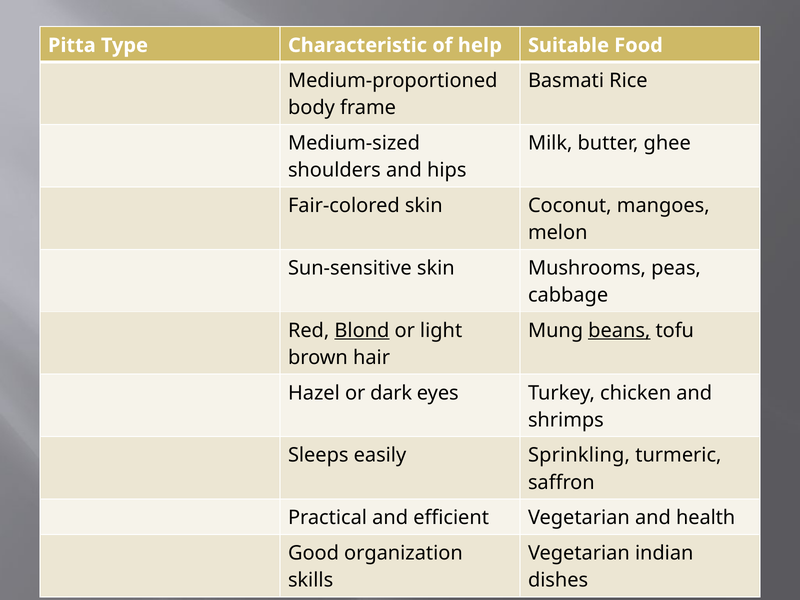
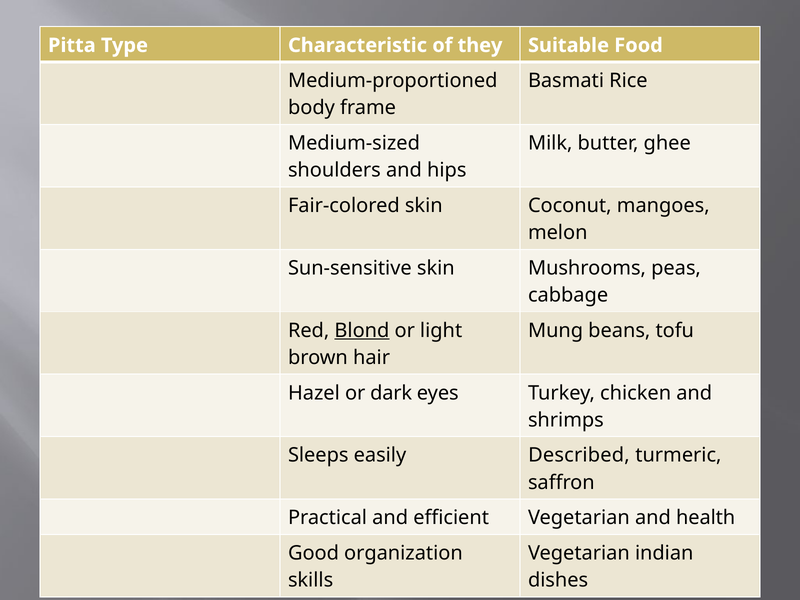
help: help -> they
beans underline: present -> none
Sprinkling: Sprinkling -> Described
